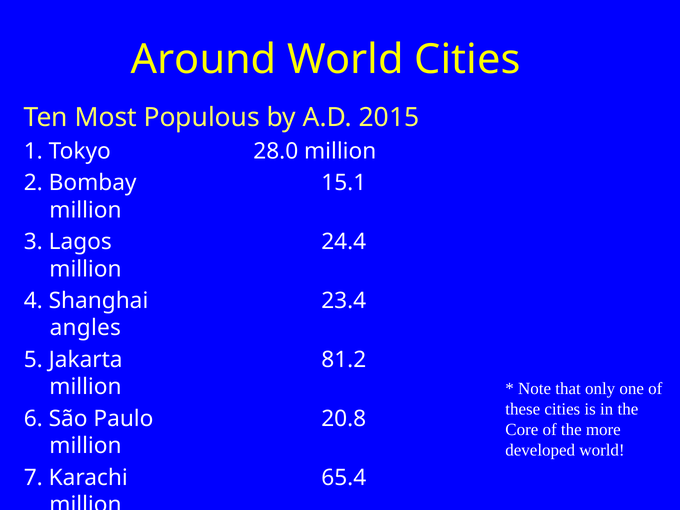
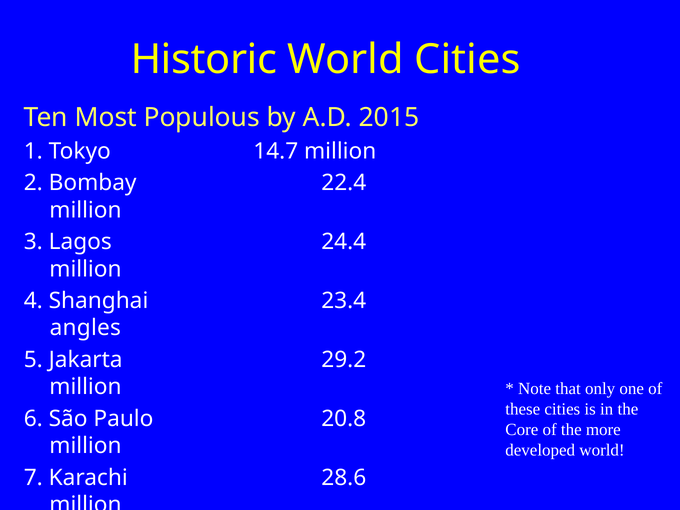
Around: Around -> Historic
28.0: 28.0 -> 14.7
15.1: 15.1 -> 22.4
81.2: 81.2 -> 29.2
65.4: 65.4 -> 28.6
